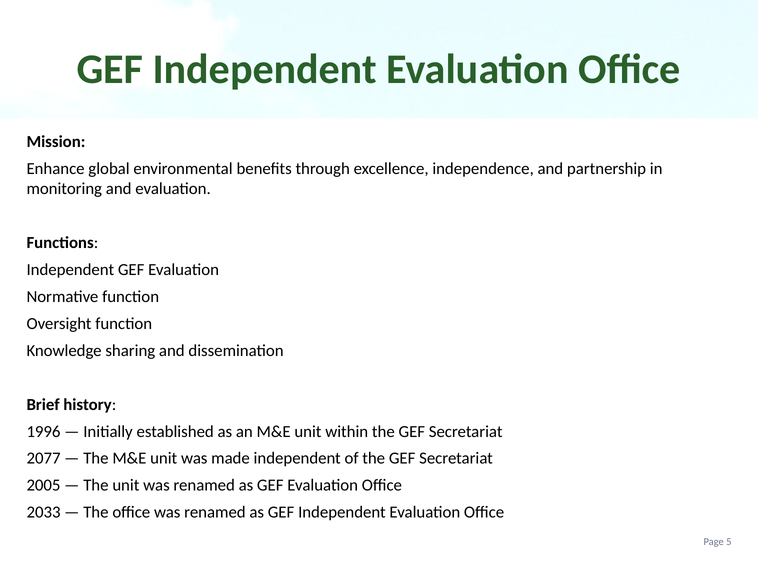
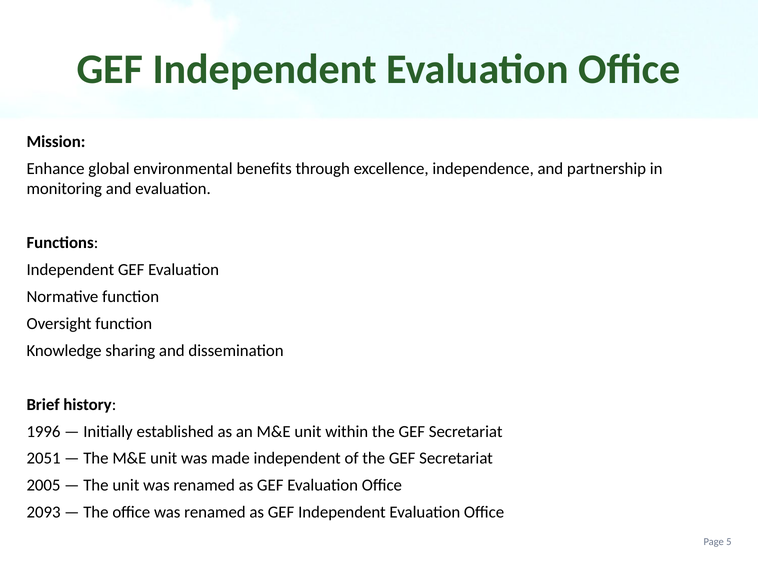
2077: 2077 -> 2051
2033: 2033 -> 2093
